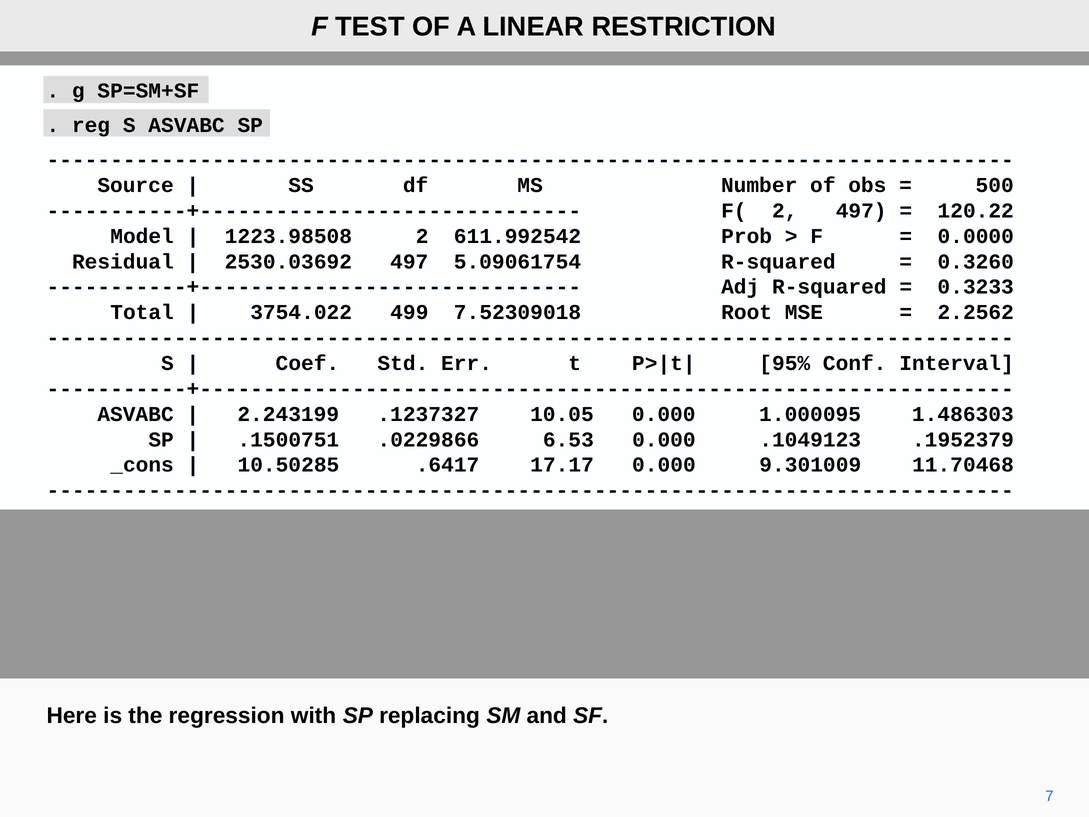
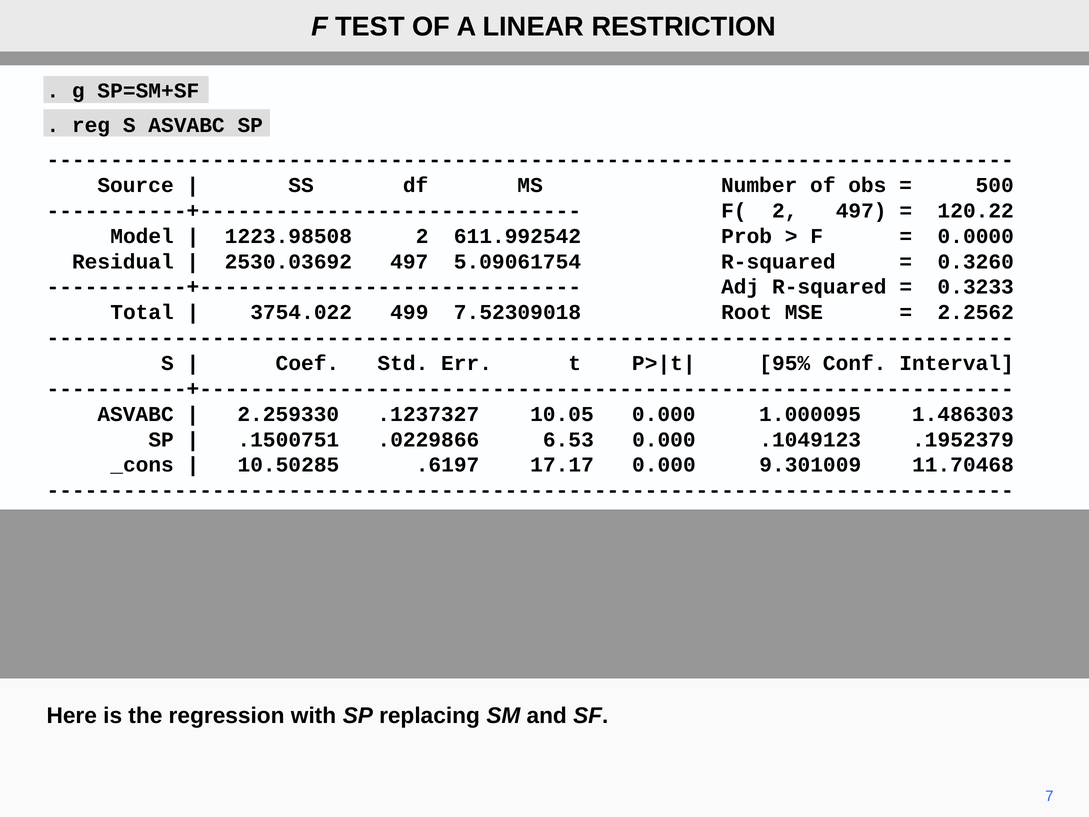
2.243199: 2.243199 -> 2.259330
.6417: .6417 -> .6197
